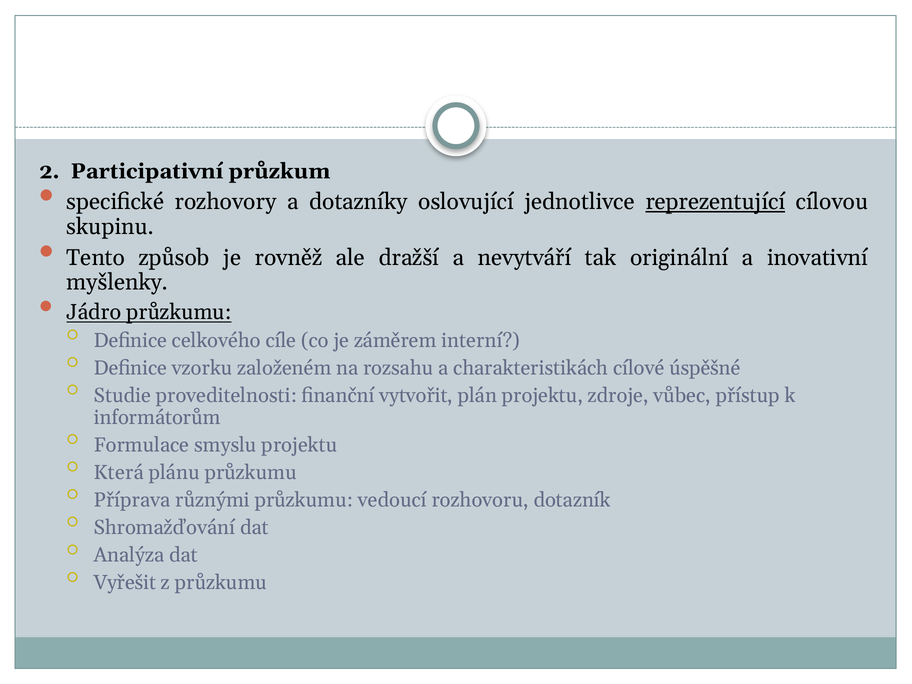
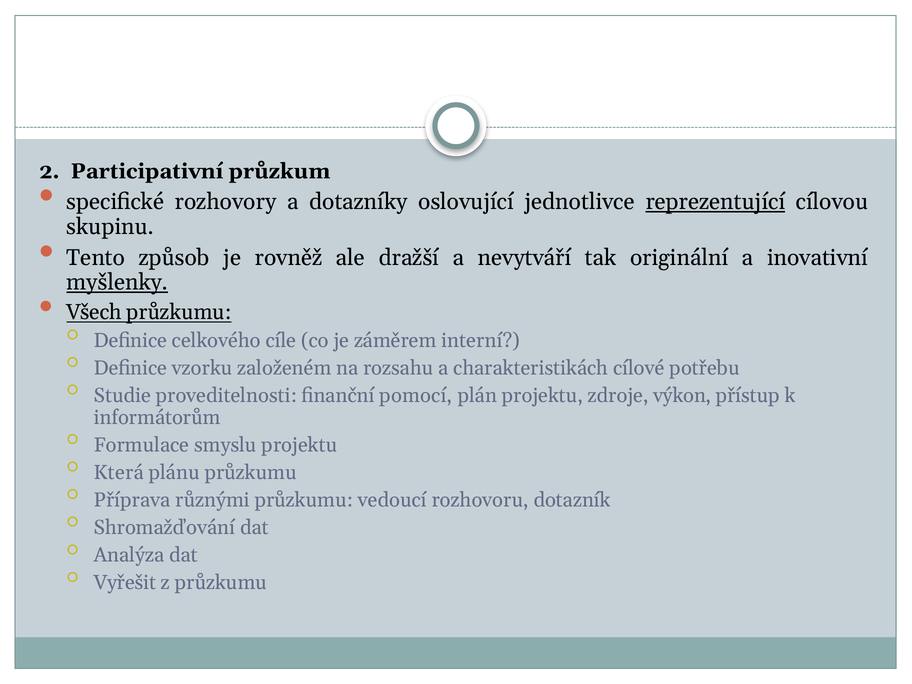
myšlenky underline: none -> present
Jádro: Jádro -> Všech
úspěšné: úspěšné -> potřebu
vytvořit: vytvořit -> pomocí
vůbec: vůbec -> výkon
